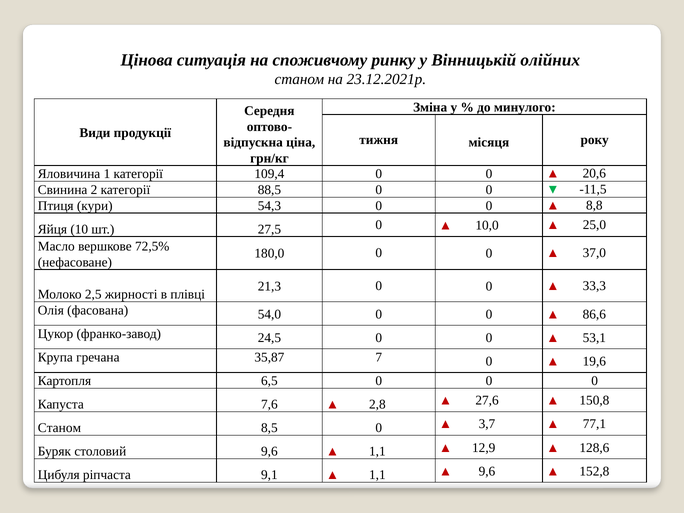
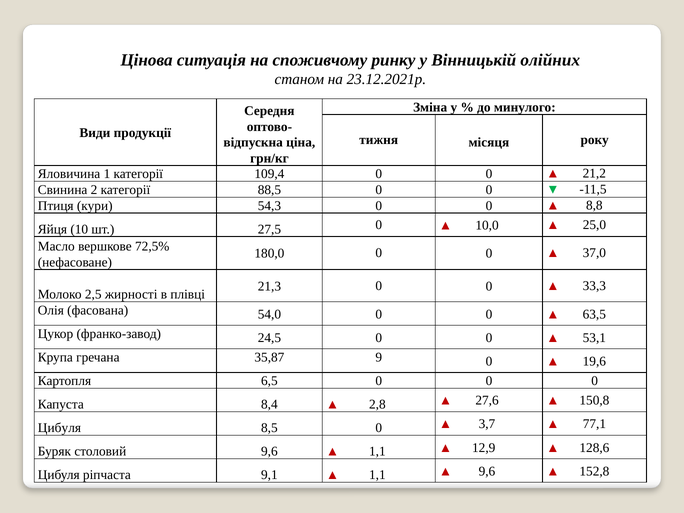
20,6: 20,6 -> 21,2
86,6: 86,6 -> 63,5
7: 7 -> 9
7,6: 7,6 -> 8,4
Станом at (59, 428): Станом -> Цибуля
